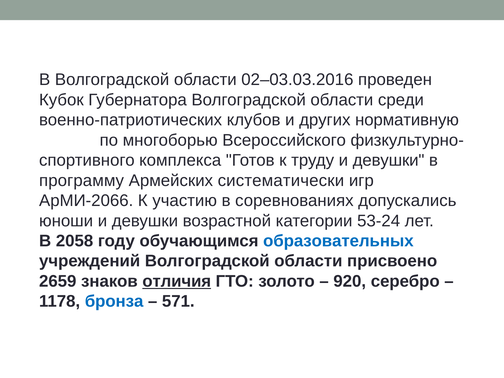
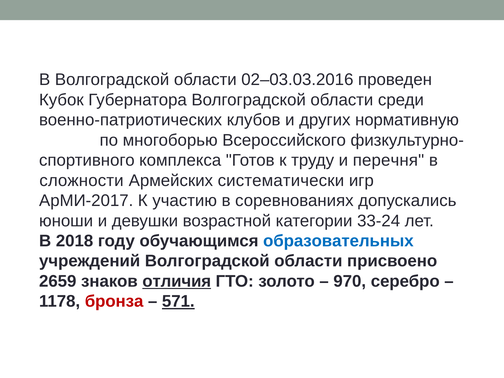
труду и девушки: девушки -> перечня
программу: программу -> сложности
АрМИ-2066: АрМИ-2066 -> АрМИ-2017
53-24: 53-24 -> 33-24
2058: 2058 -> 2018
920: 920 -> 970
бронза colour: blue -> red
571 underline: none -> present
